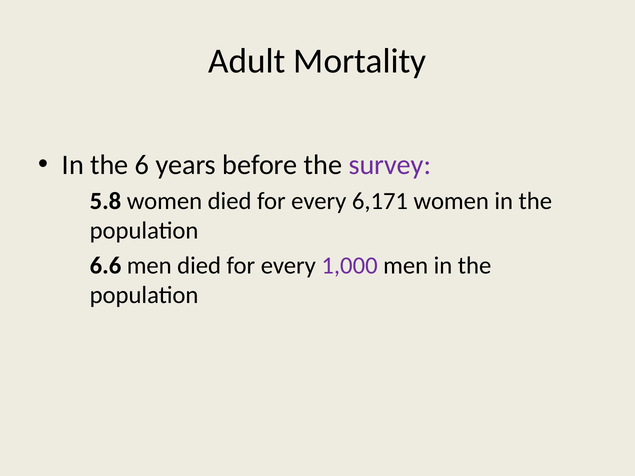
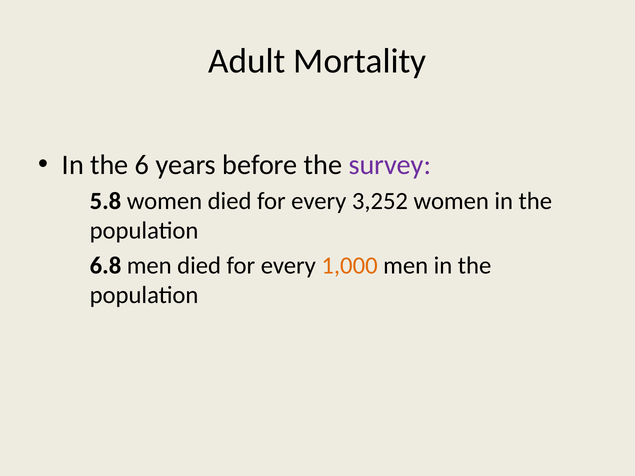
6,171: 6,171 -> 3,252
6.6: 6.6 -> 6.8
1,000 colour: purple -> orange
